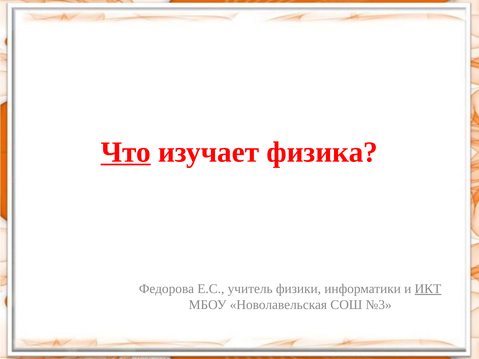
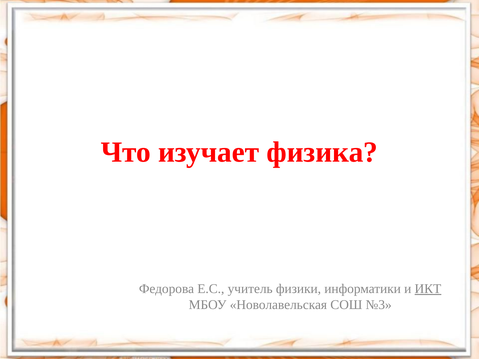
Что underline: present -> none
